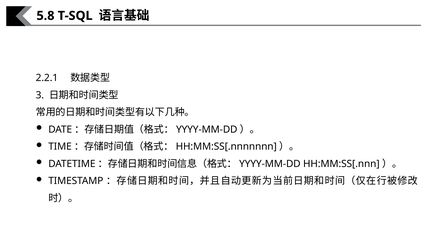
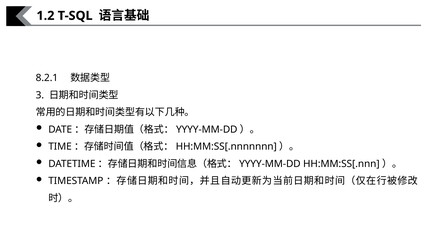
5.8: 5.8 -> 1.2
2.2.1: 2.2.1 -> 8.2.1
